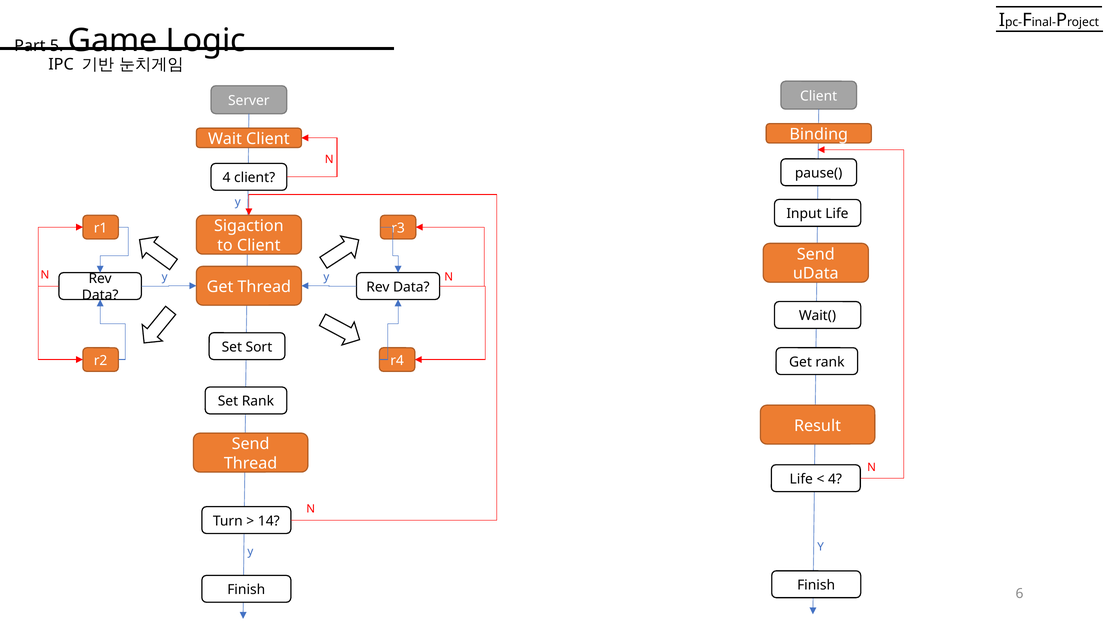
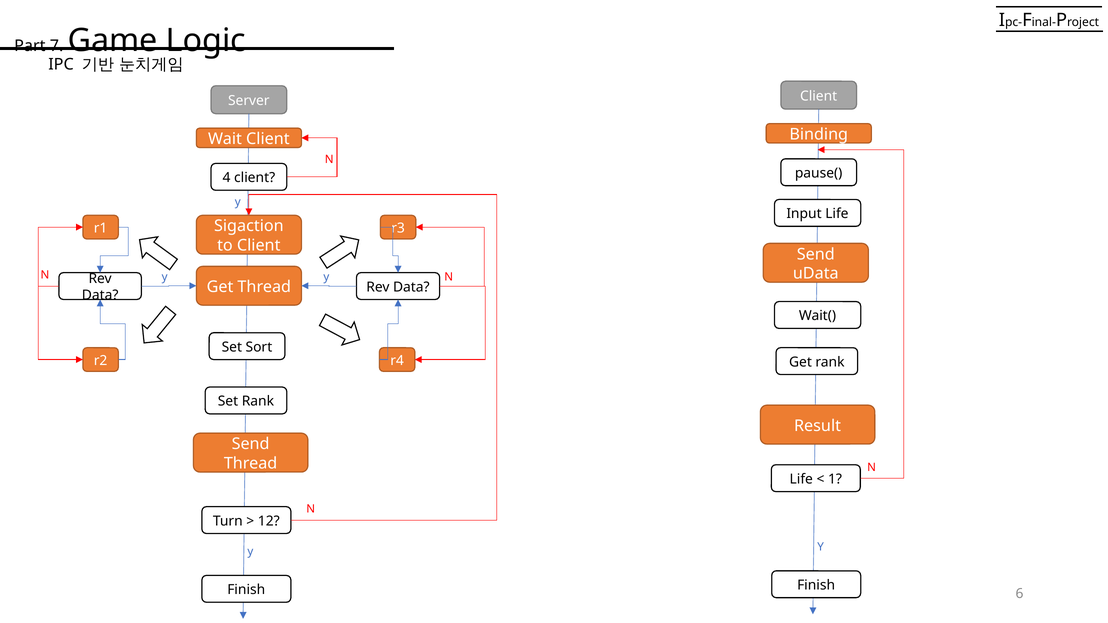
5: 5 -> 7
4 at (835, 479): 4 -> 1
14: 14 -> 12
